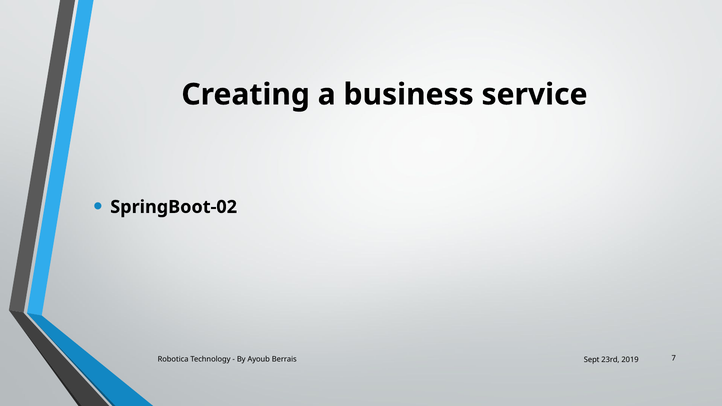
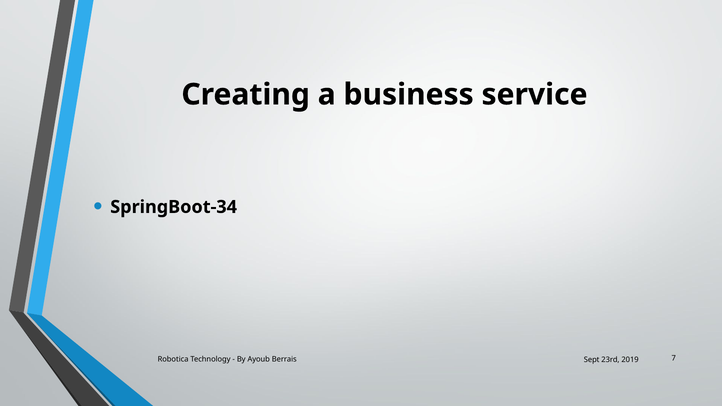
SpringBoot-02: SpringBoot-02 -> SpringBoot-34
